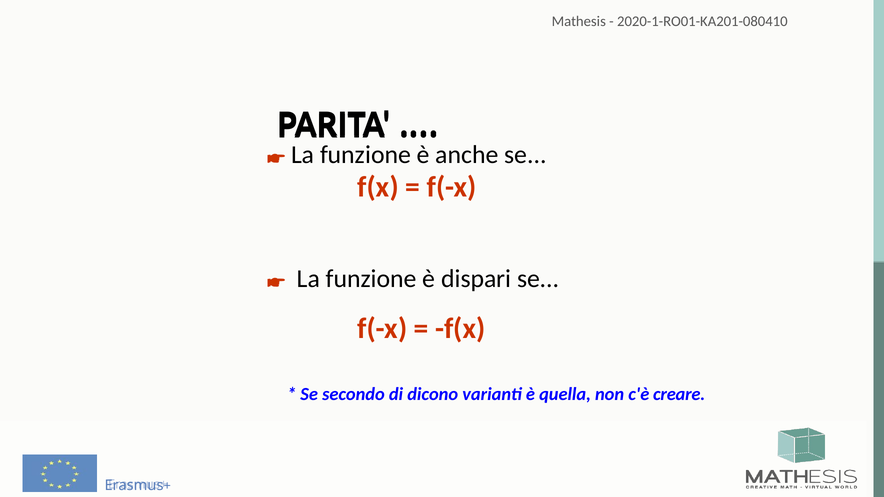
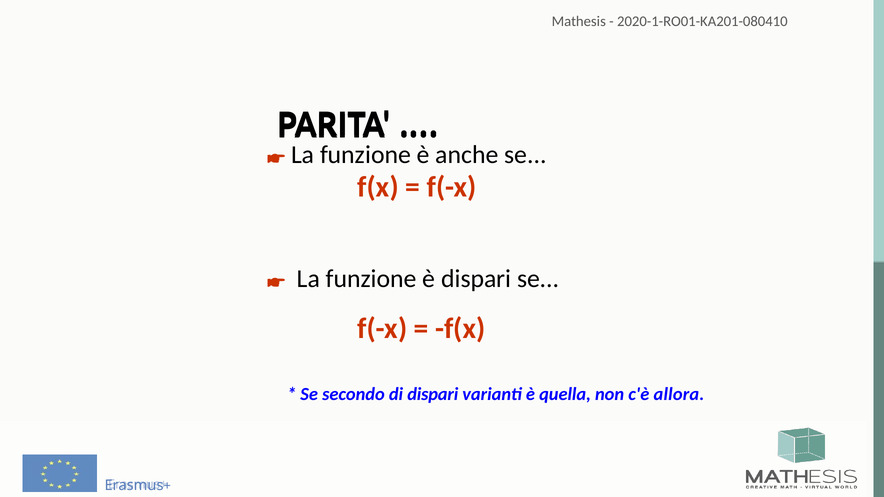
di dicono: dicono -> dispari
creare: creare -> allora
